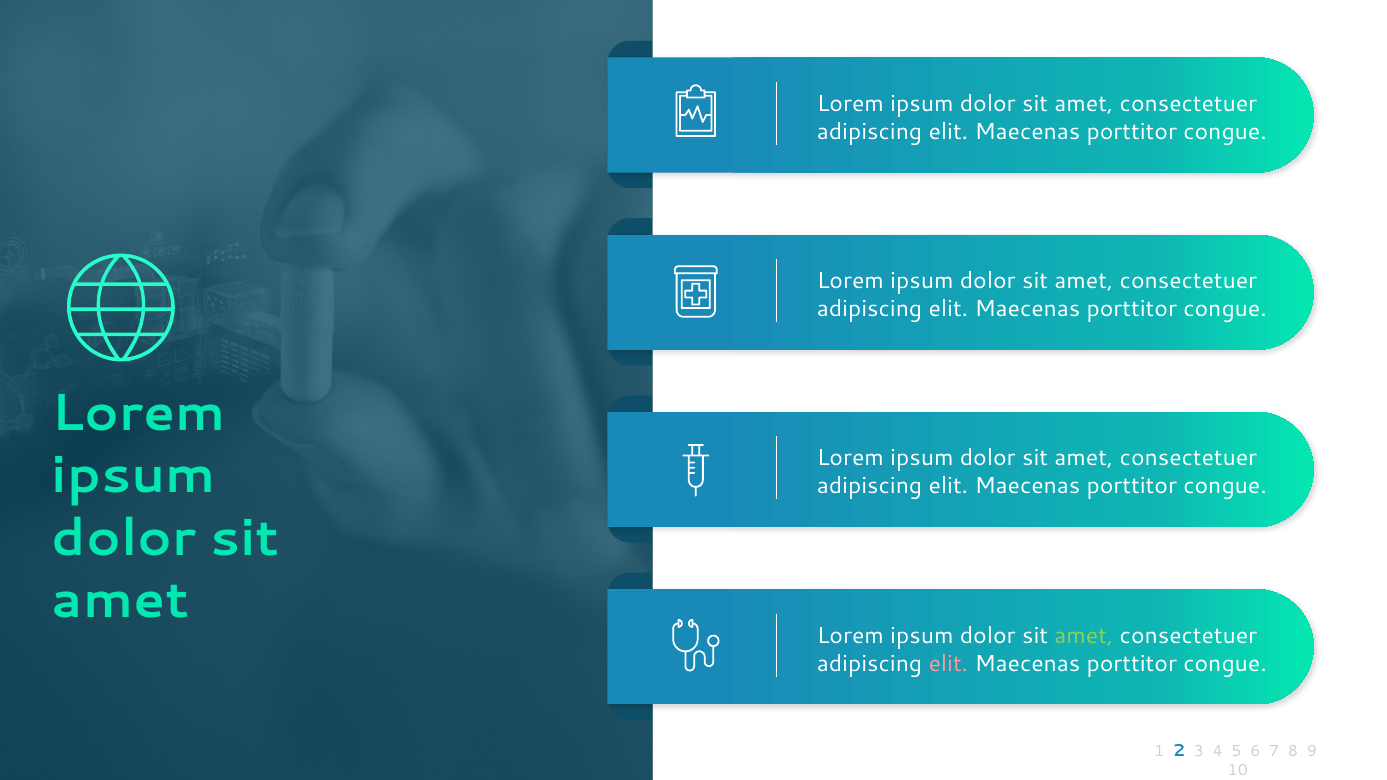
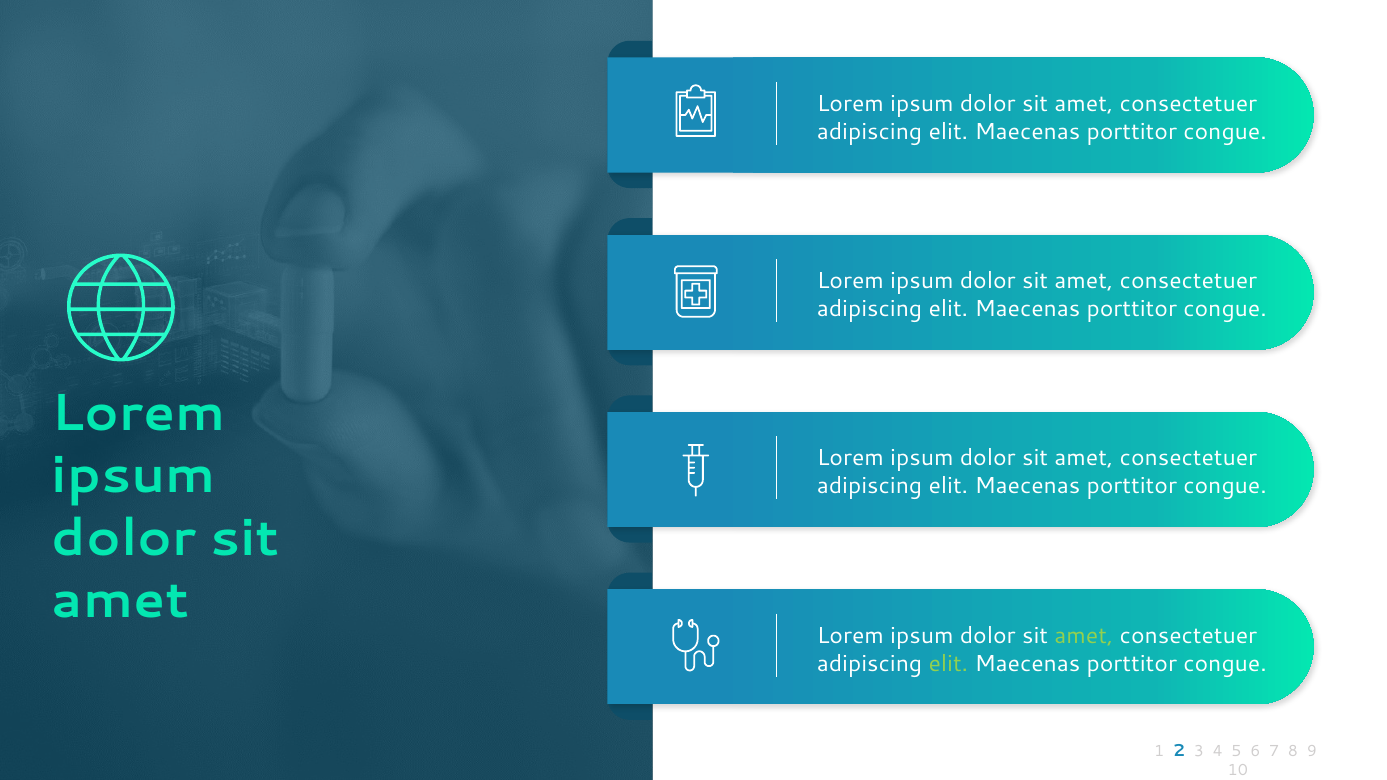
elit at (948, 664) colour: pink -> light green
